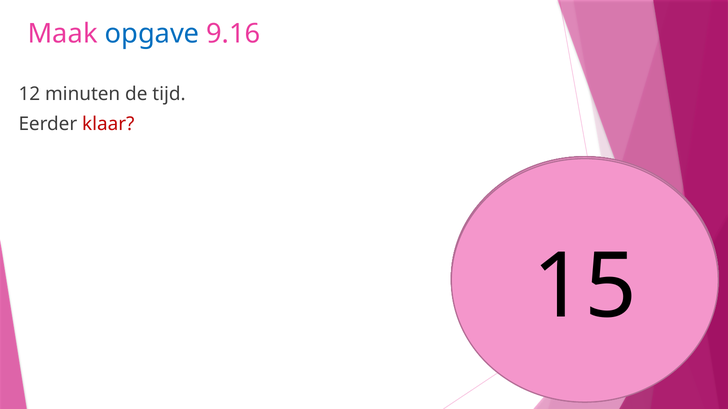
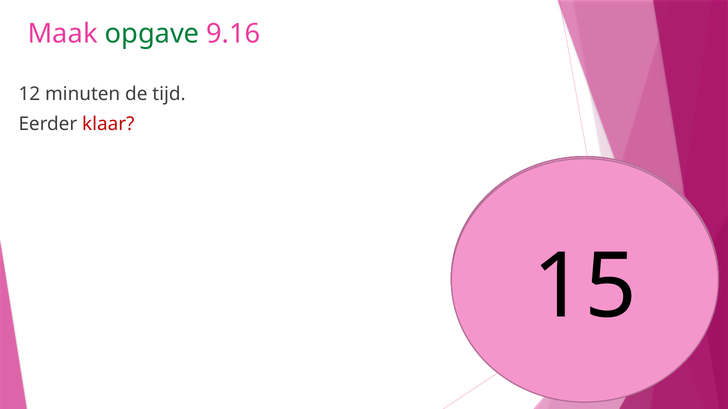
opgave colour: blue -> green
